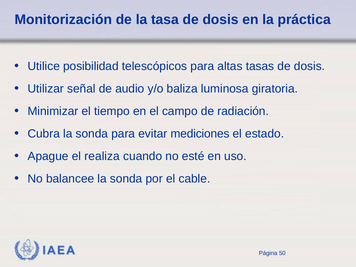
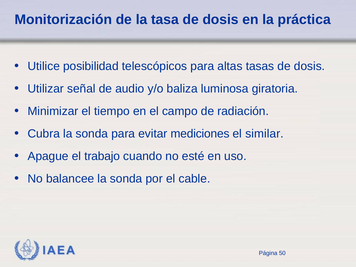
estado: estado -> similar
realiza: realiza -> trabajo
